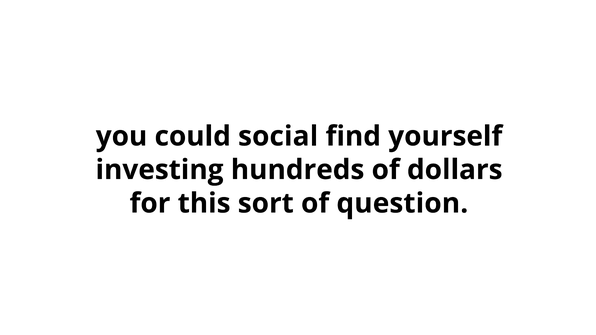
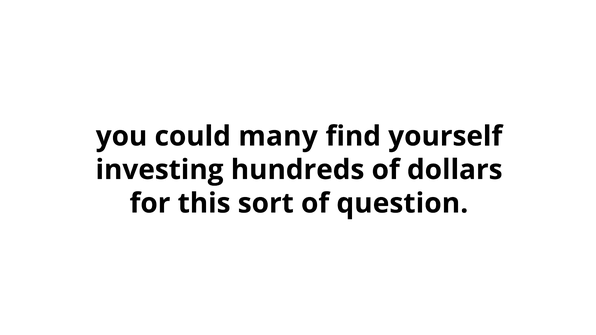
social: social -> many
